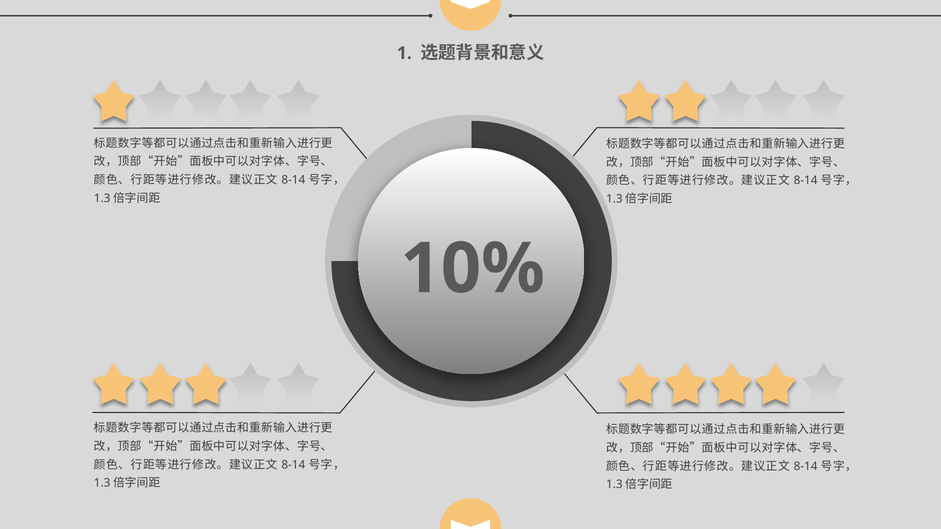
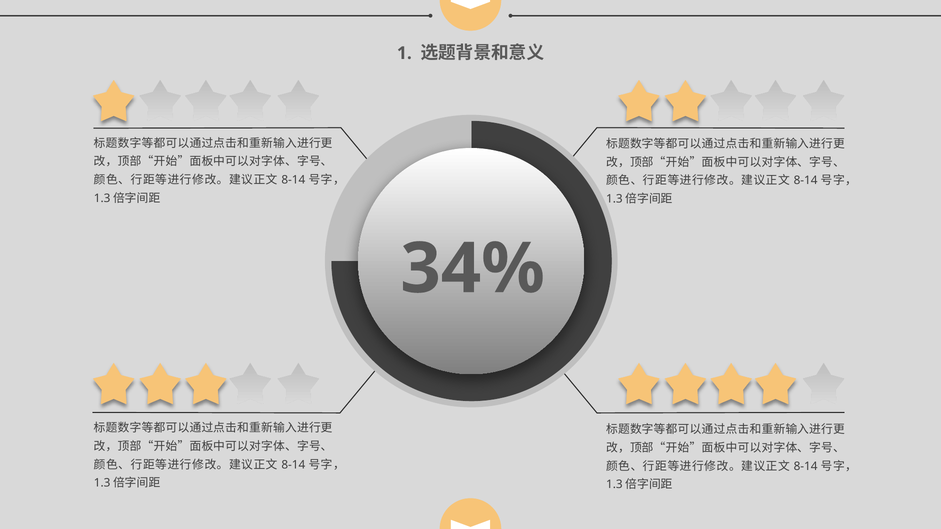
10%: 10% -> 34%
